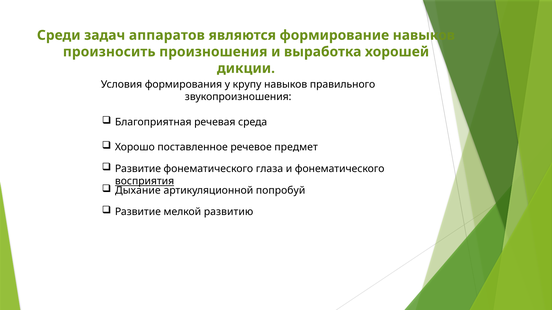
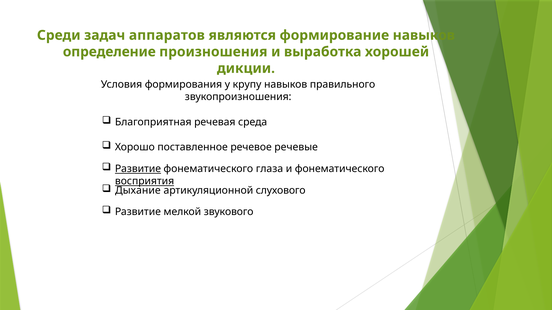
произносить: произносить -> определение
предмет: предмет -> речевые
Развитие at (138, 169) underline: none -> present
попробуй: попробуй -> слухового
развитию: развитию -> звукового
